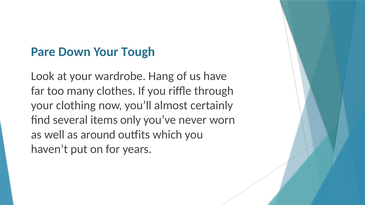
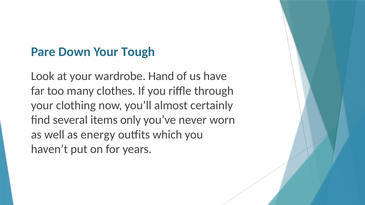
Hang: Hang -> Hand
around: around -> energy
